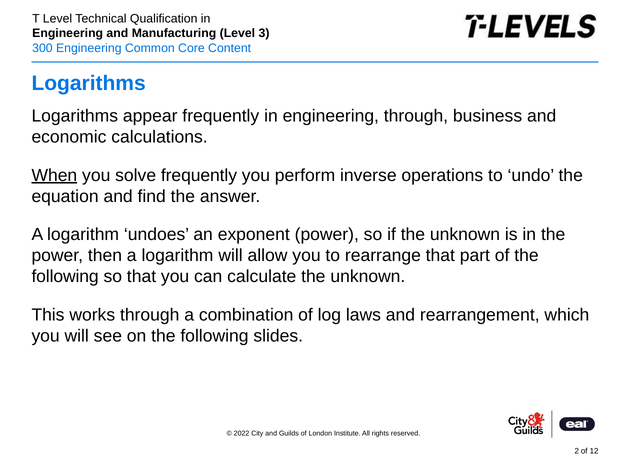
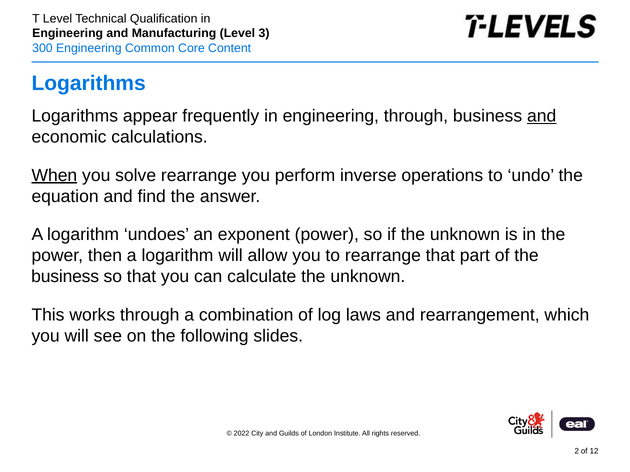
and at (542, 116) underline: none -> present
solve frequently: frequently -> rearrange
following at (65, 277): following -> business
